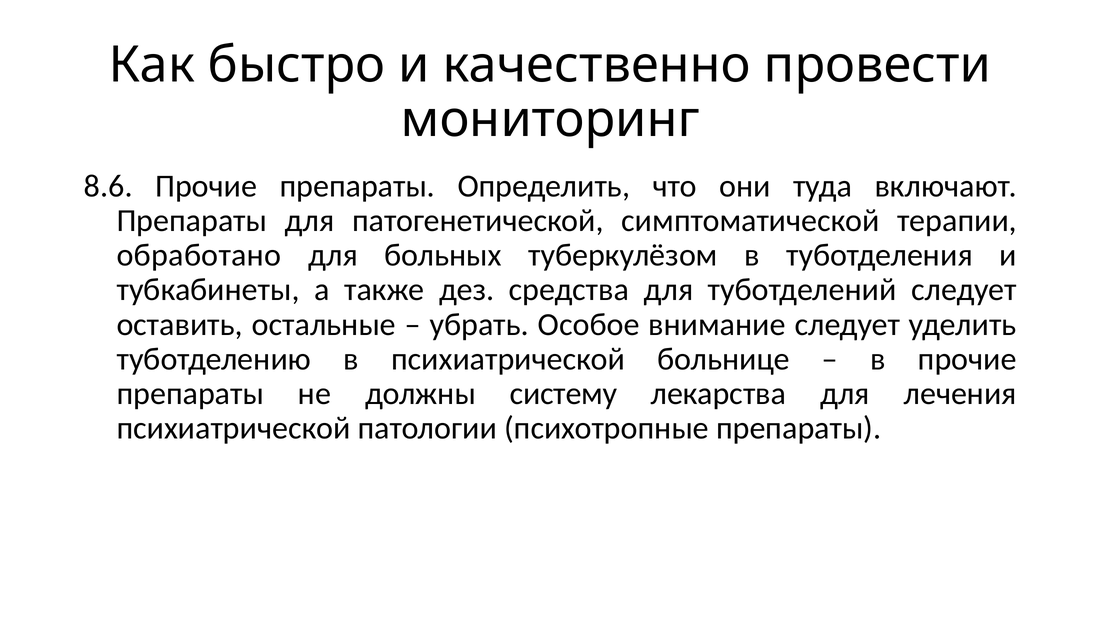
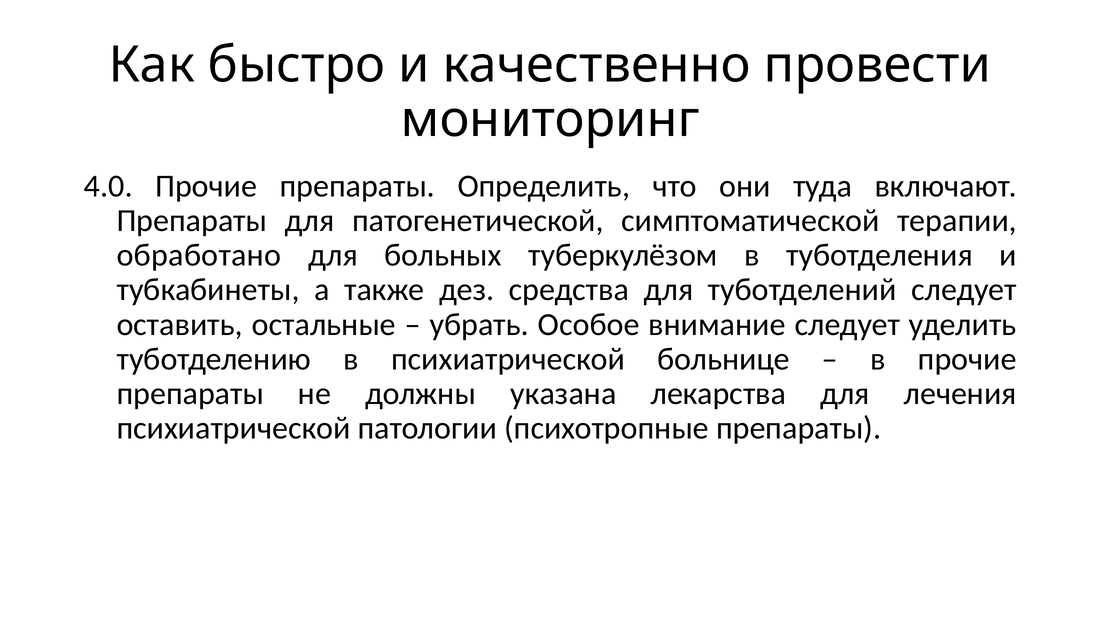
8.6: 8.6 -> 4.0
систему: систему -> указана
